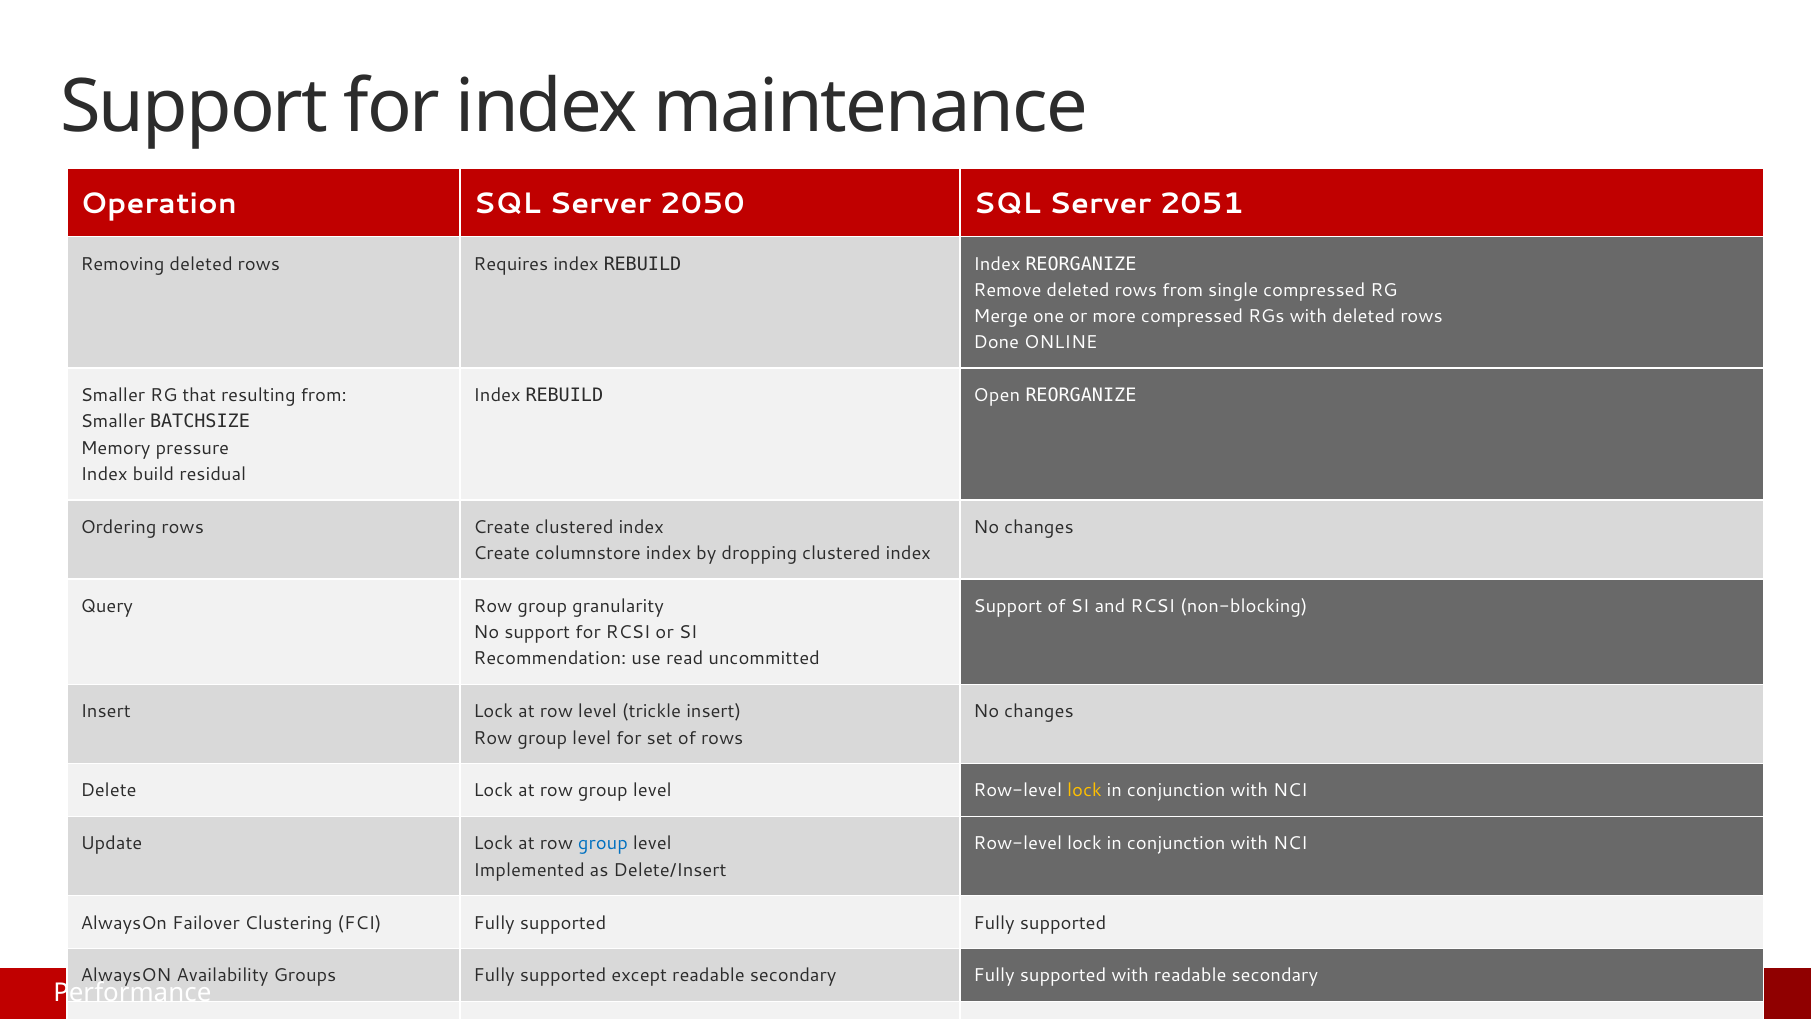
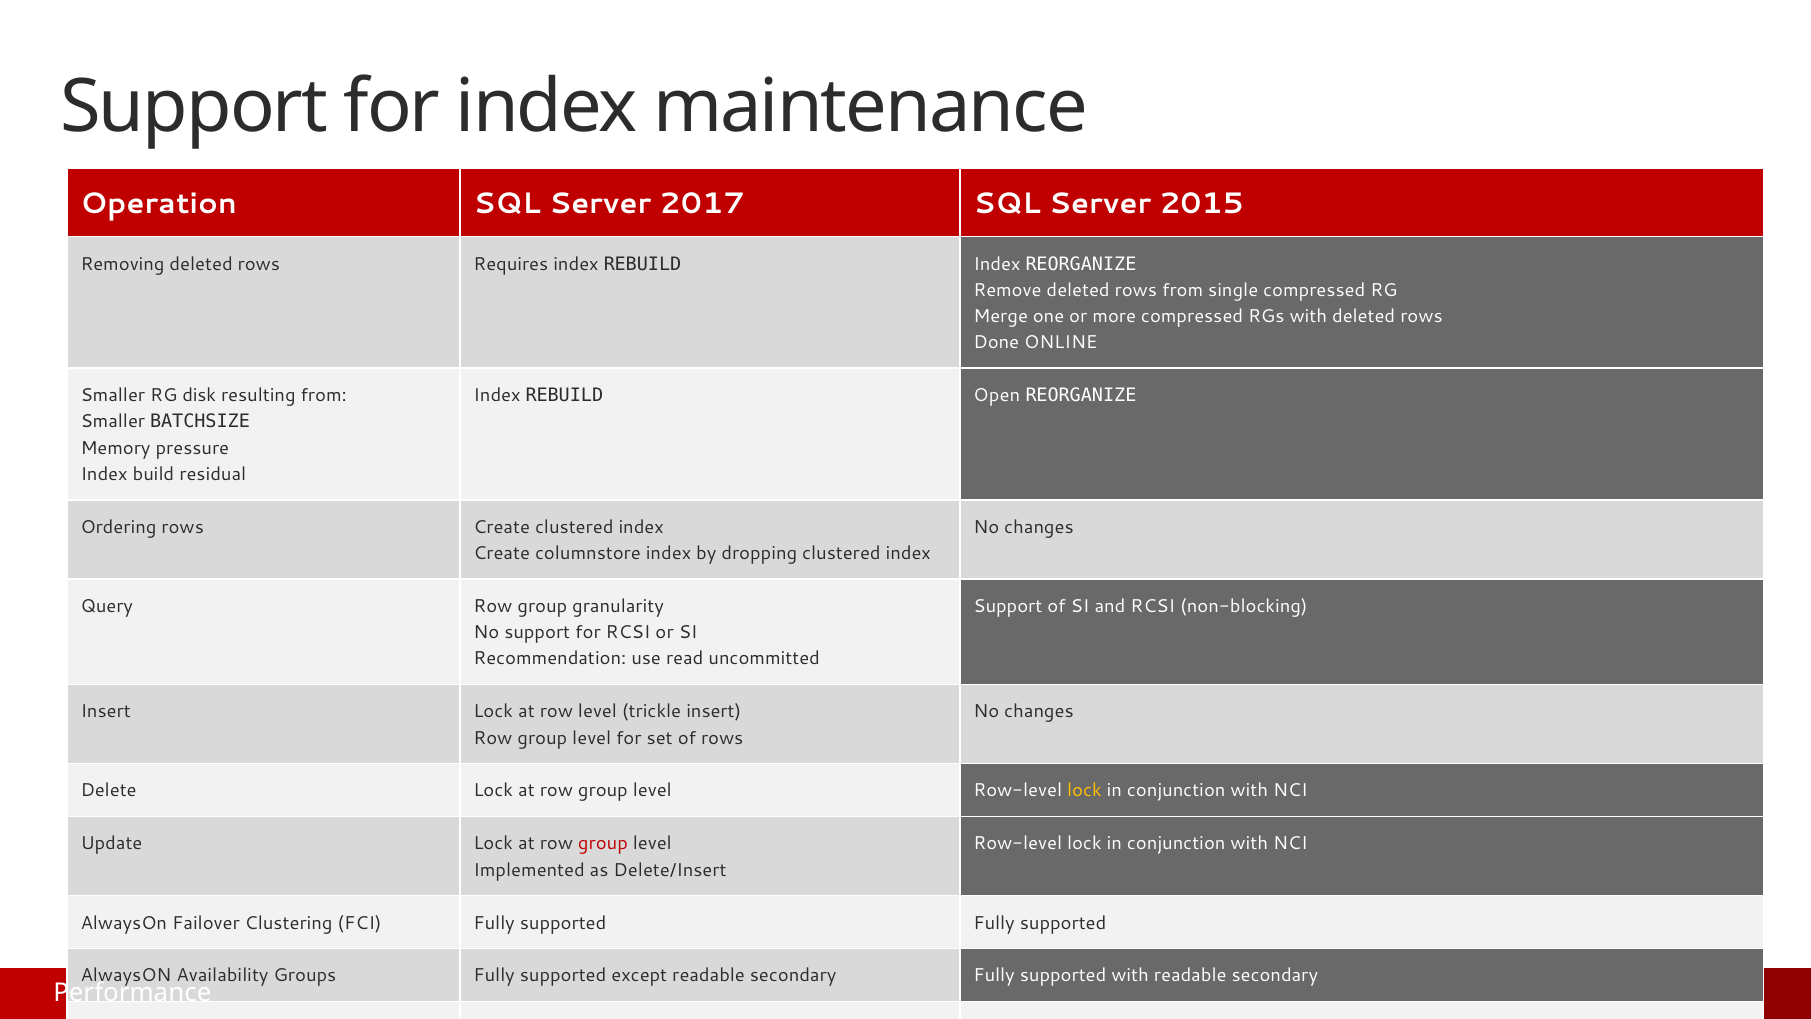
2050: 2050 -> 2017
2051: 2051 -> 2015
that: that -> disk
group at (603, 843) colour: blue -> red
